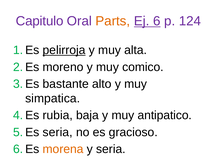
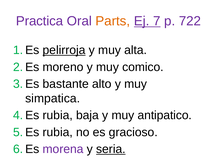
Capitulo: Capitulo -> Practica
6: 6 -> 7
124: 124 -> 722
seria at (58, 132): seria -> rubia
morena colour: orange -> purple
seria at (111, 149) underline: none -> present
